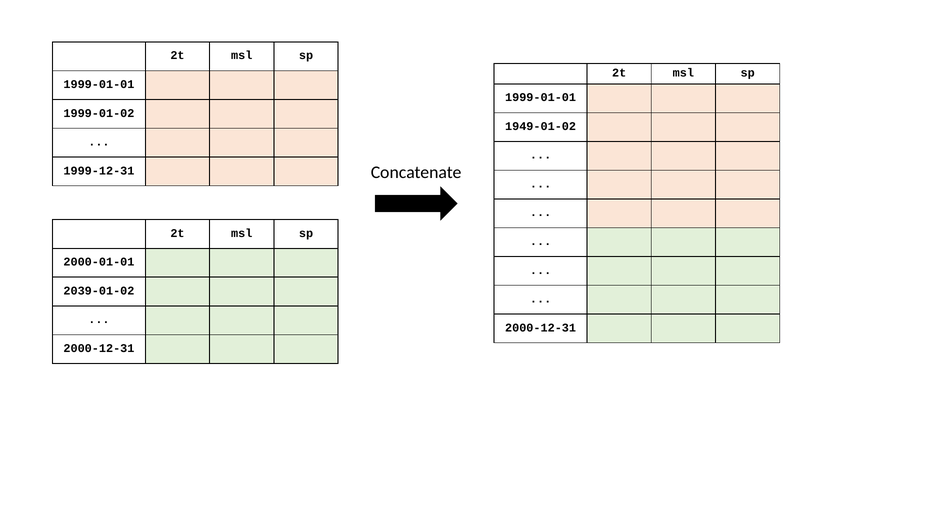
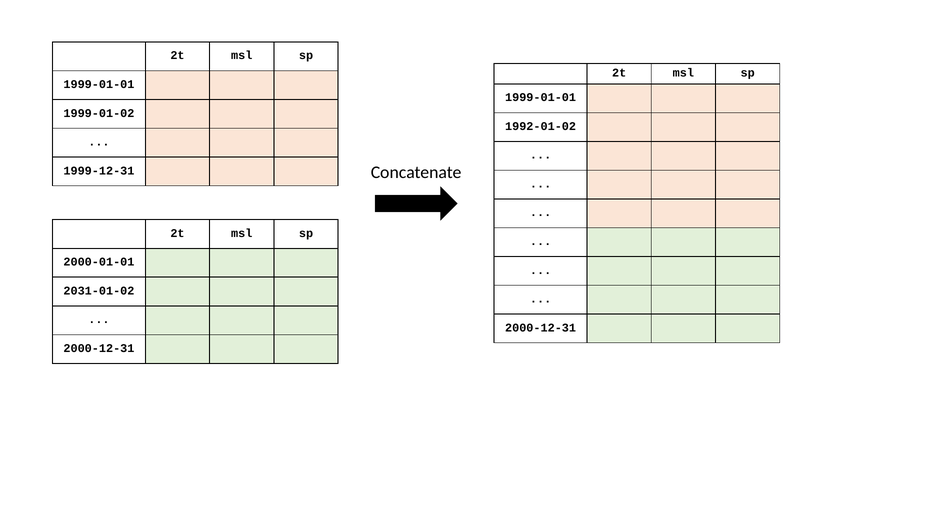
1949-01-02: 1949-01-02 -> 1992-01-02
2039-01-02: 2039-01-02 -> 2031-01-02
